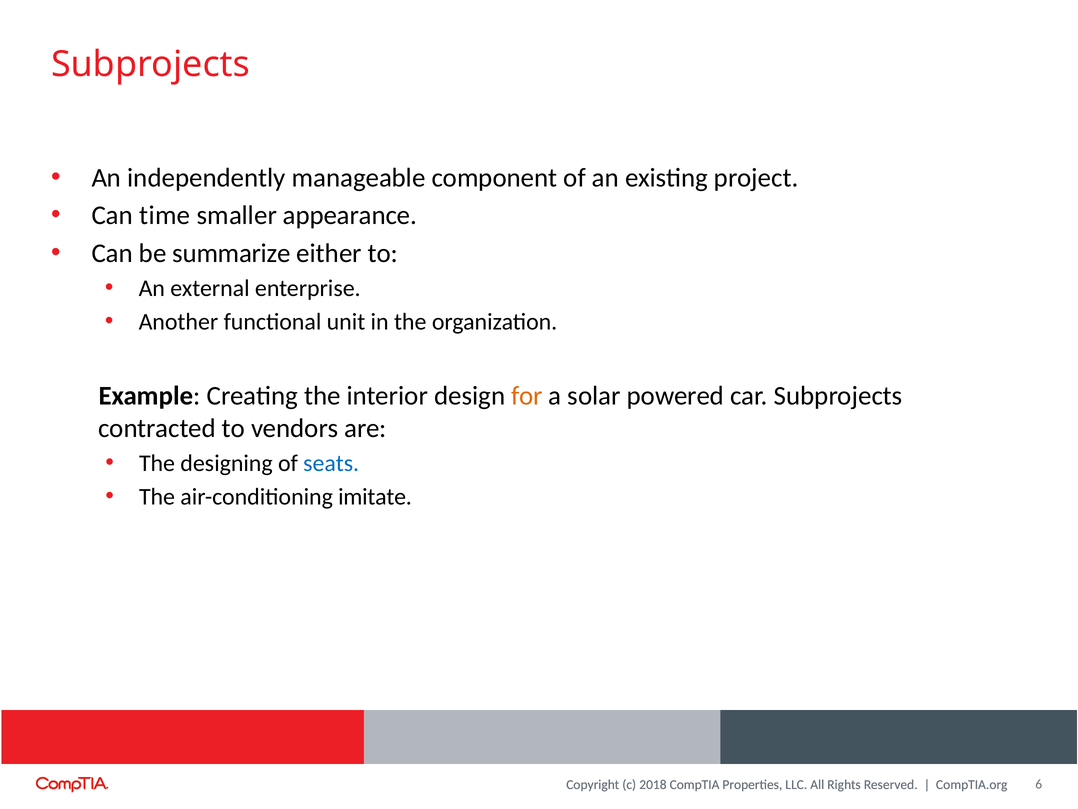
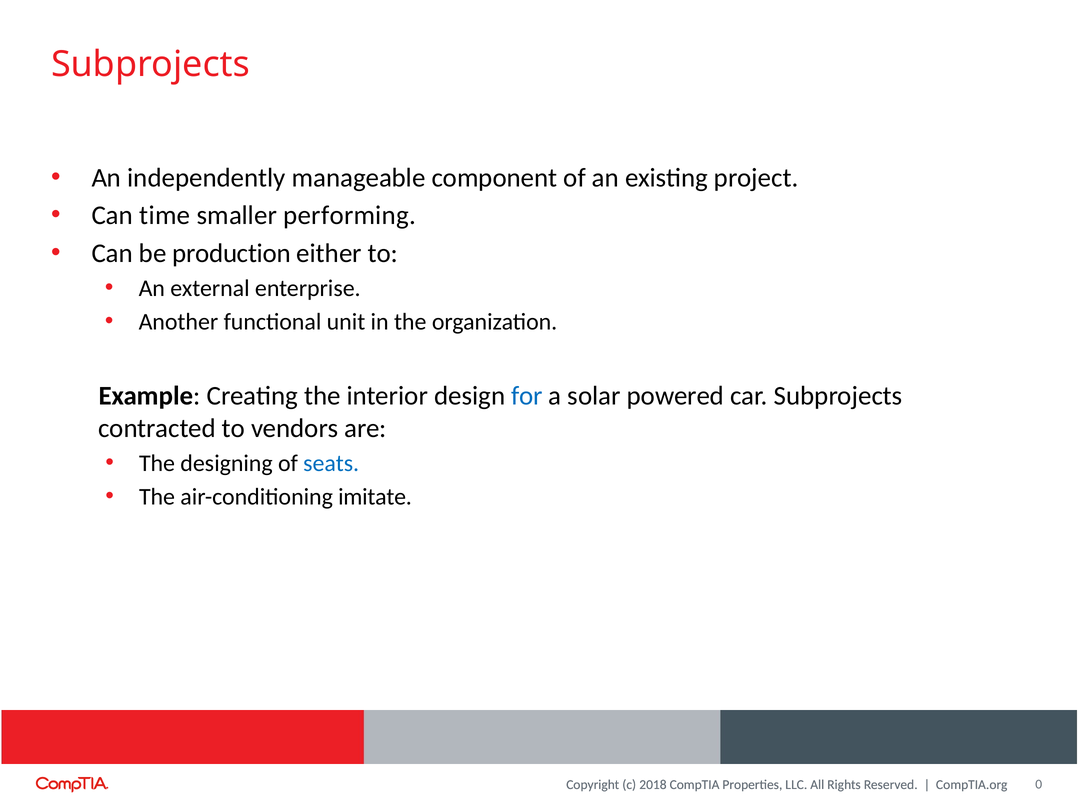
appearance: appearance -> performing
summarize: summarize -> production
for colour: orange -> blue
6: 6 -> 0
